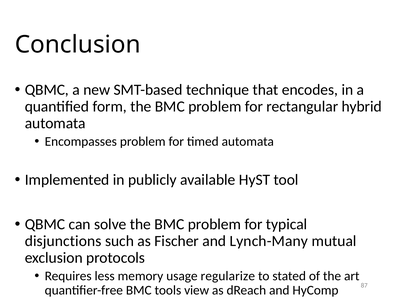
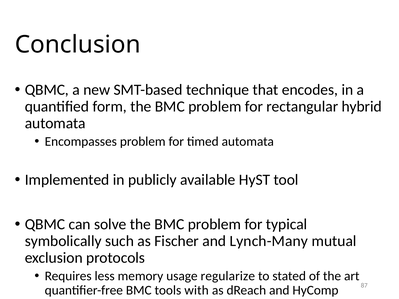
disjunctions: disjunctions -> symbolically
view: view -> with
